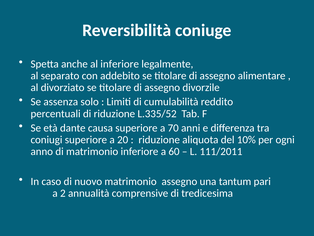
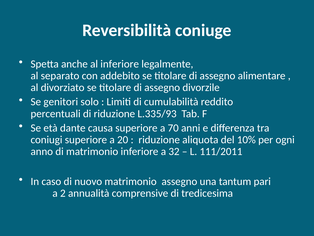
assenza: assenza -> genitori
L.335/52: L.335/52 -> L.335/93
60: 60 -> 32
